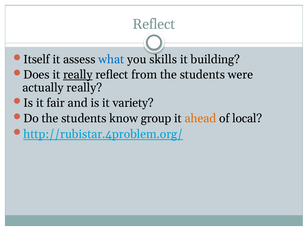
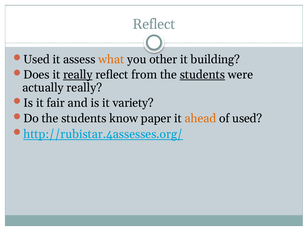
Itself at (37, 59): Itself -> Used
what colour: blue -> orange
skills: skills -> other
students at (202, 75) underline: none -> present
group: group -> paper
of local: local -> used
http://rubistar.4problem.org/: http://rubistar.4problem.org/ -> http://rubistar.4assesses.org/
